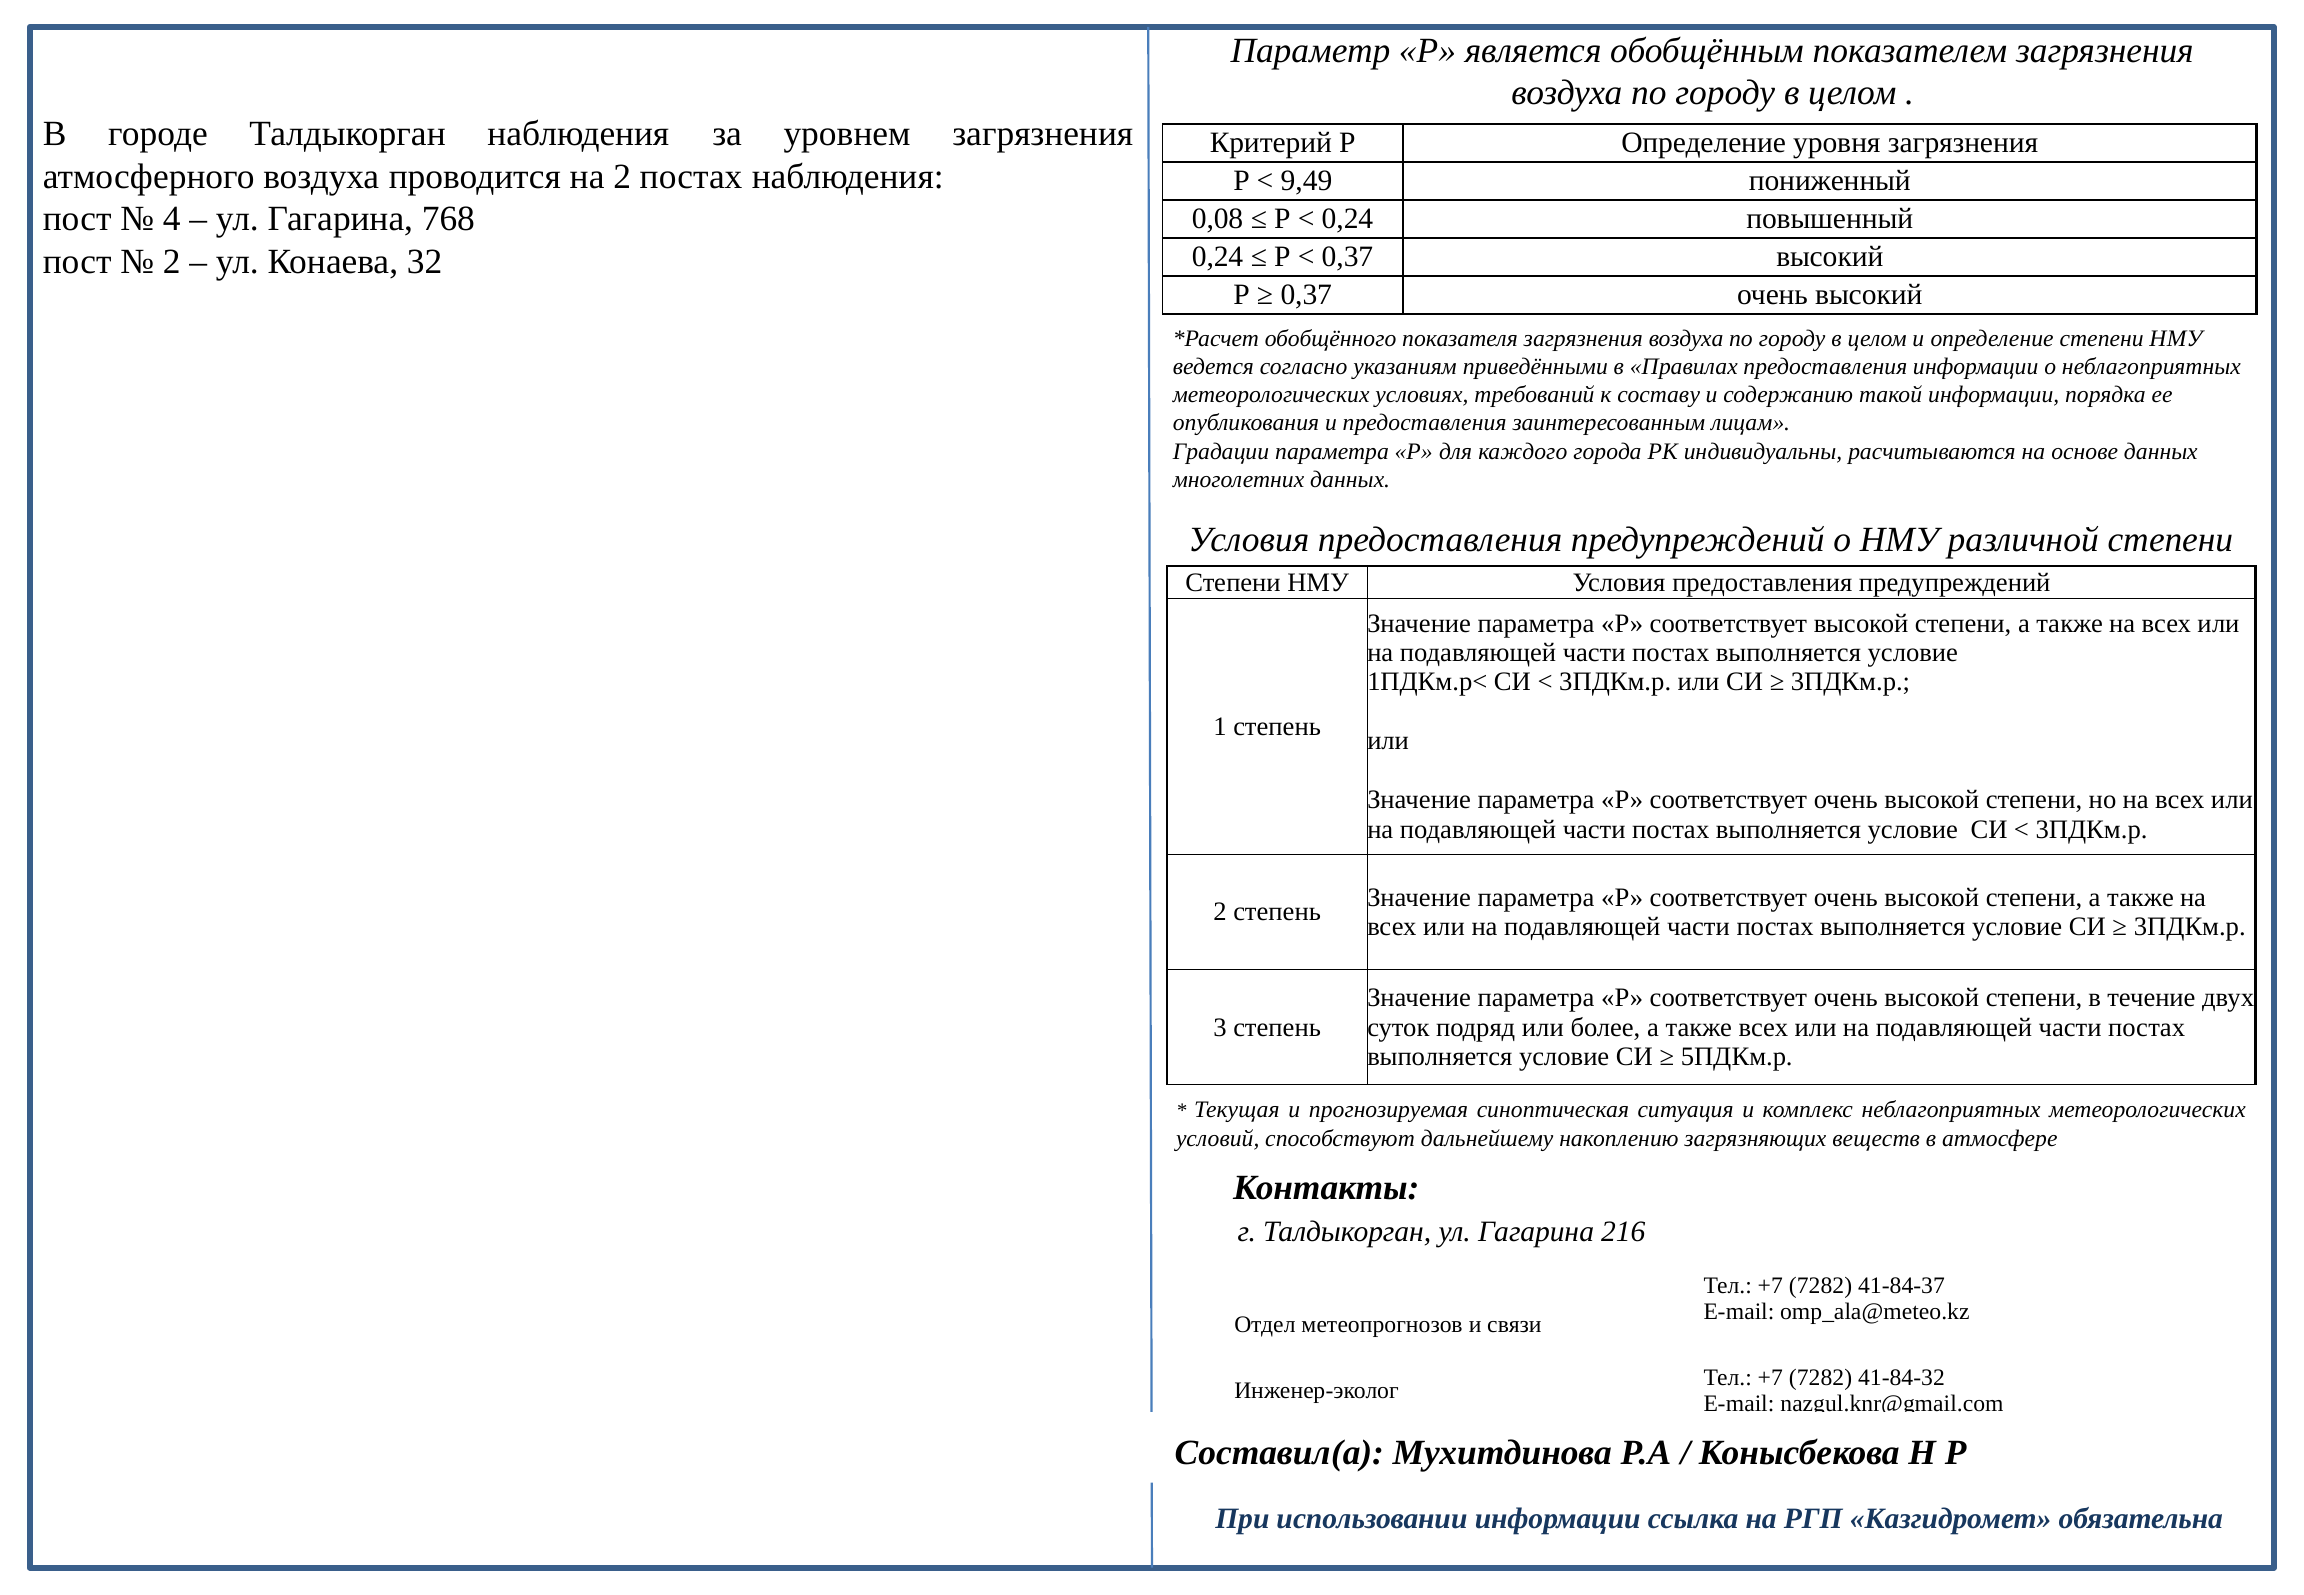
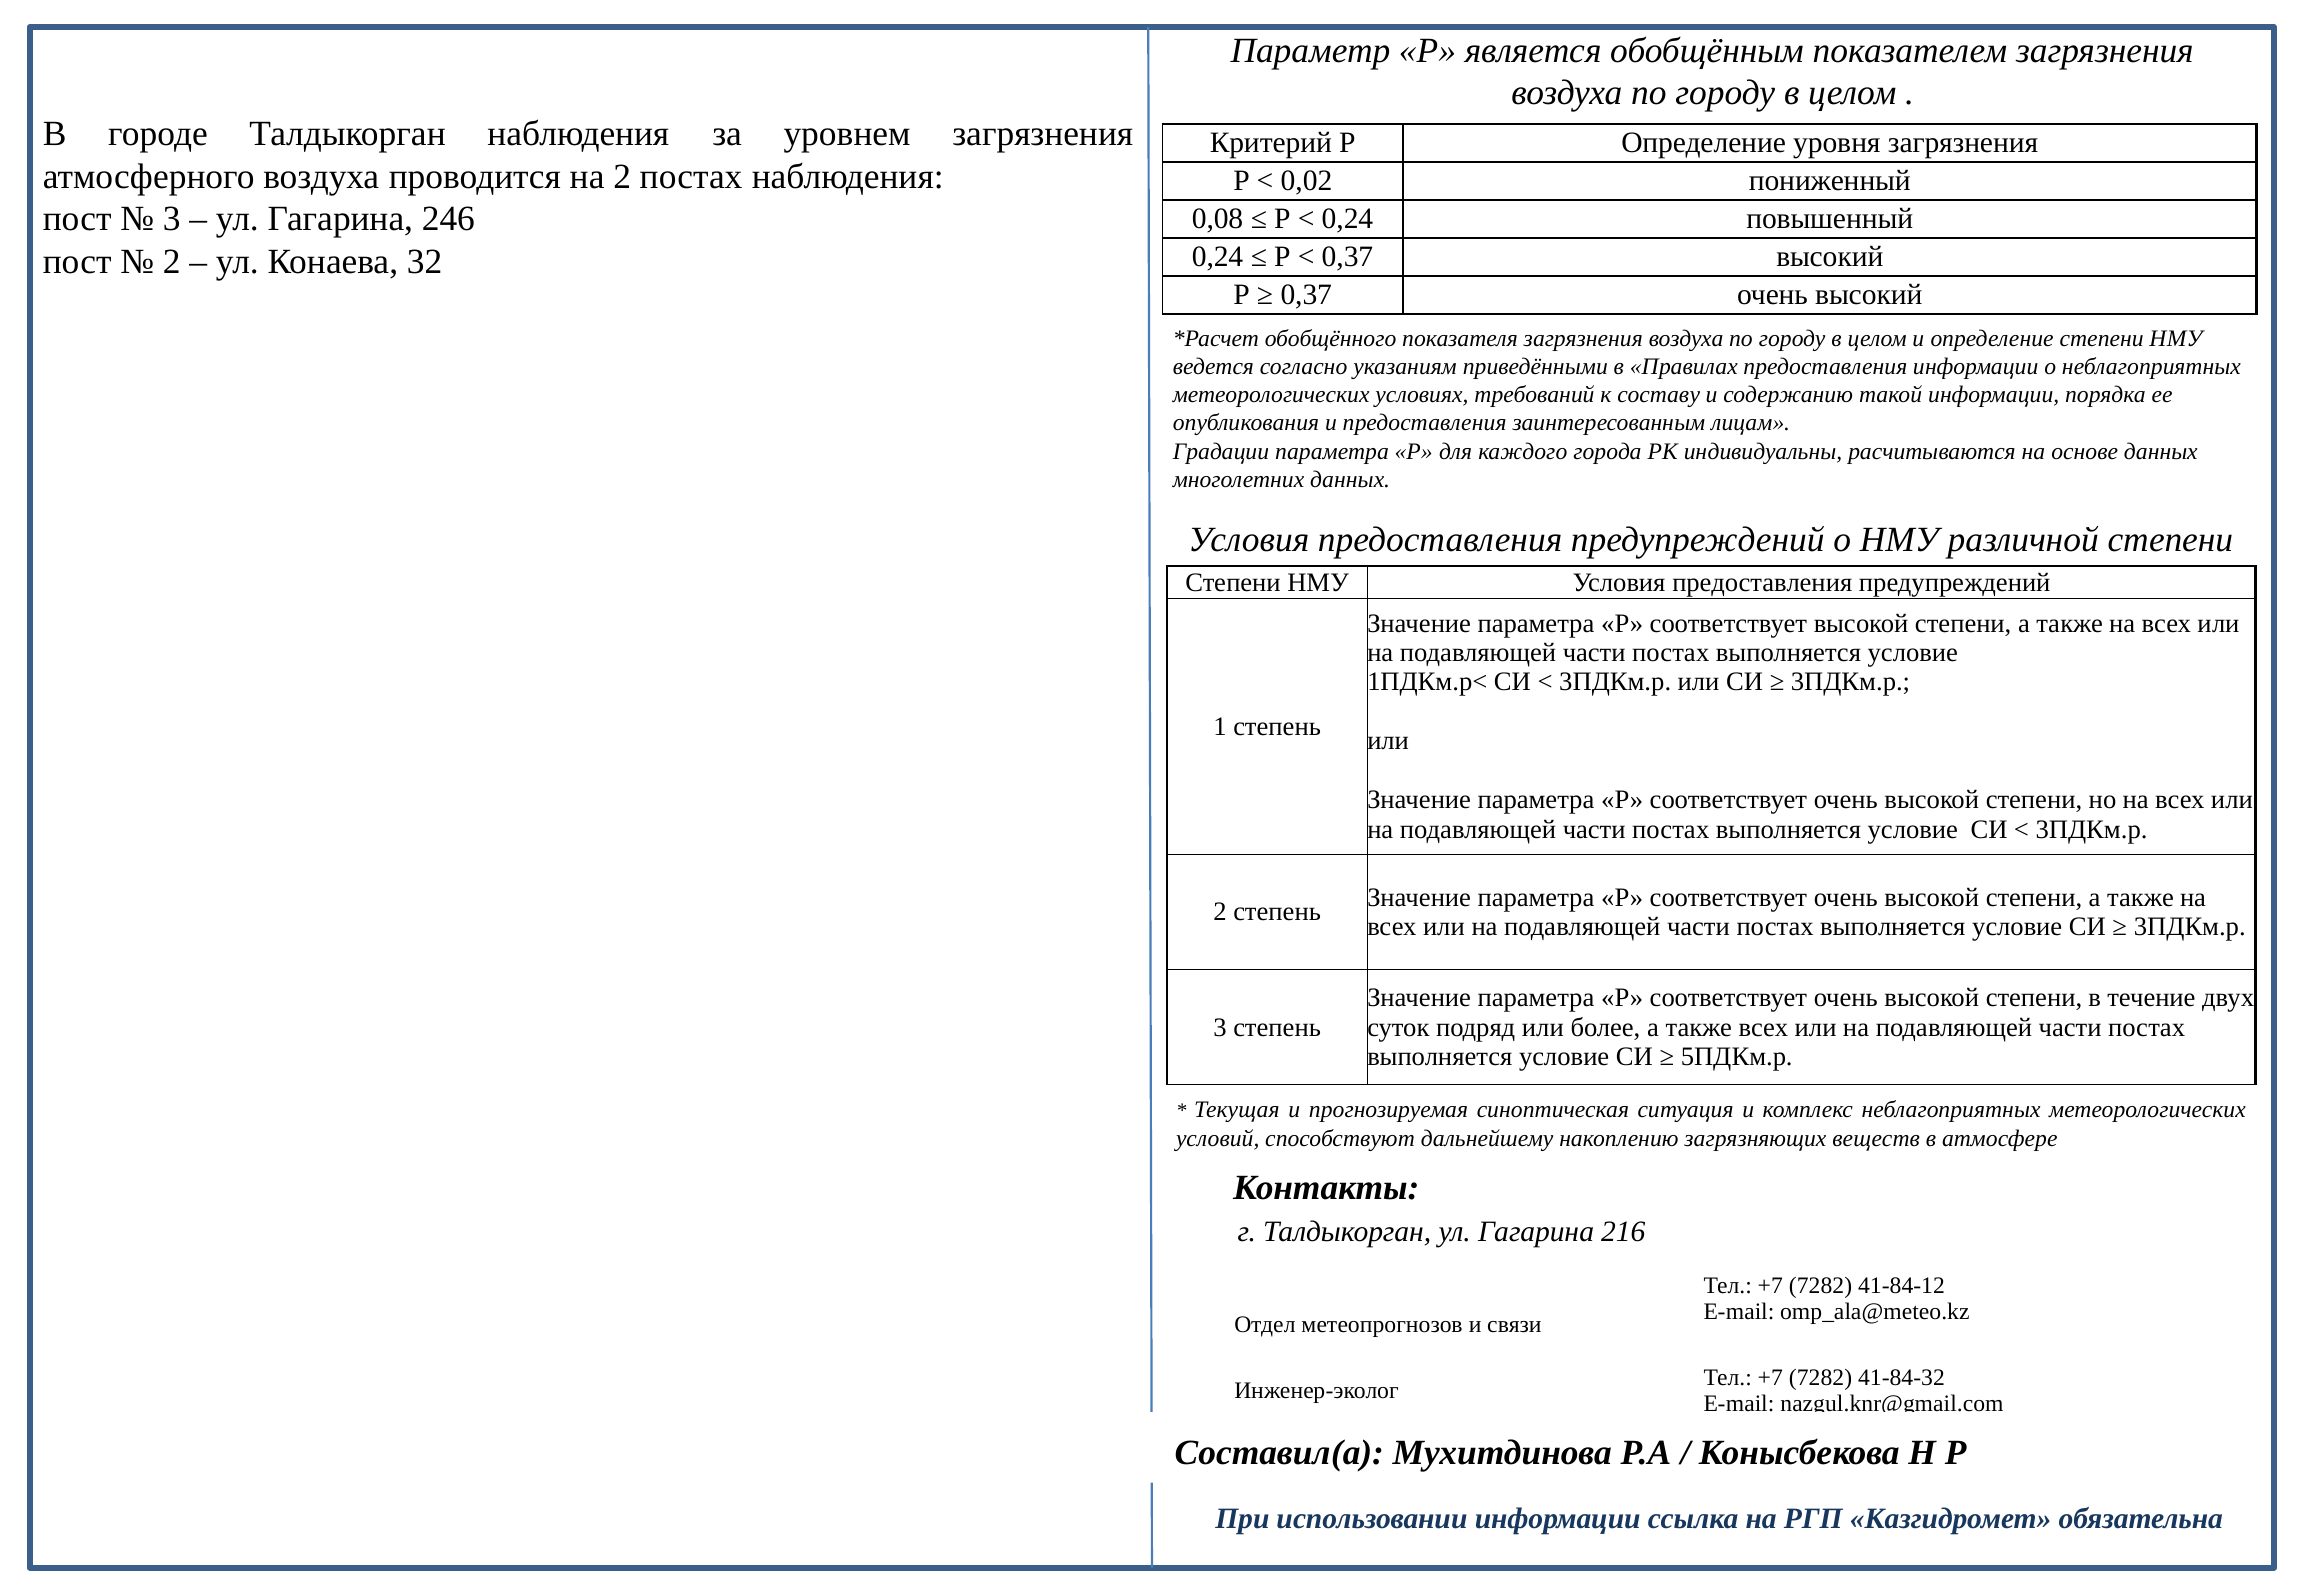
9,49: 9,49 -> 0,02
4 at (172, 219): 4 -> 3
768: 768 -> 246
41-84-37: 41-84-37 -> 41-84-12
